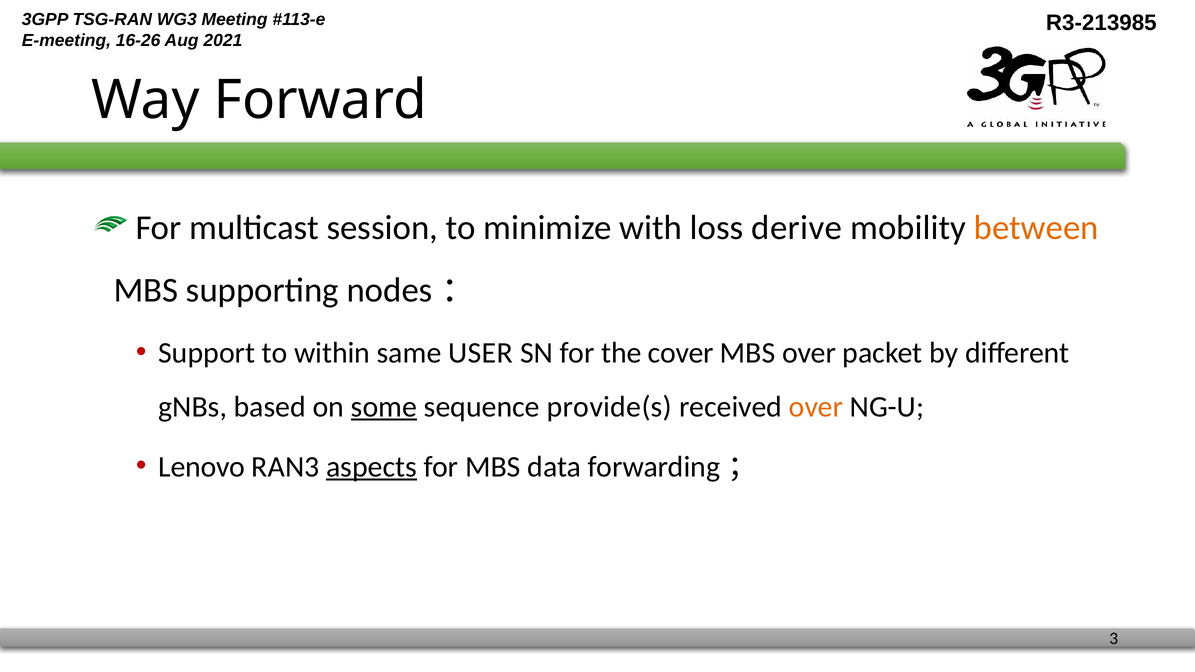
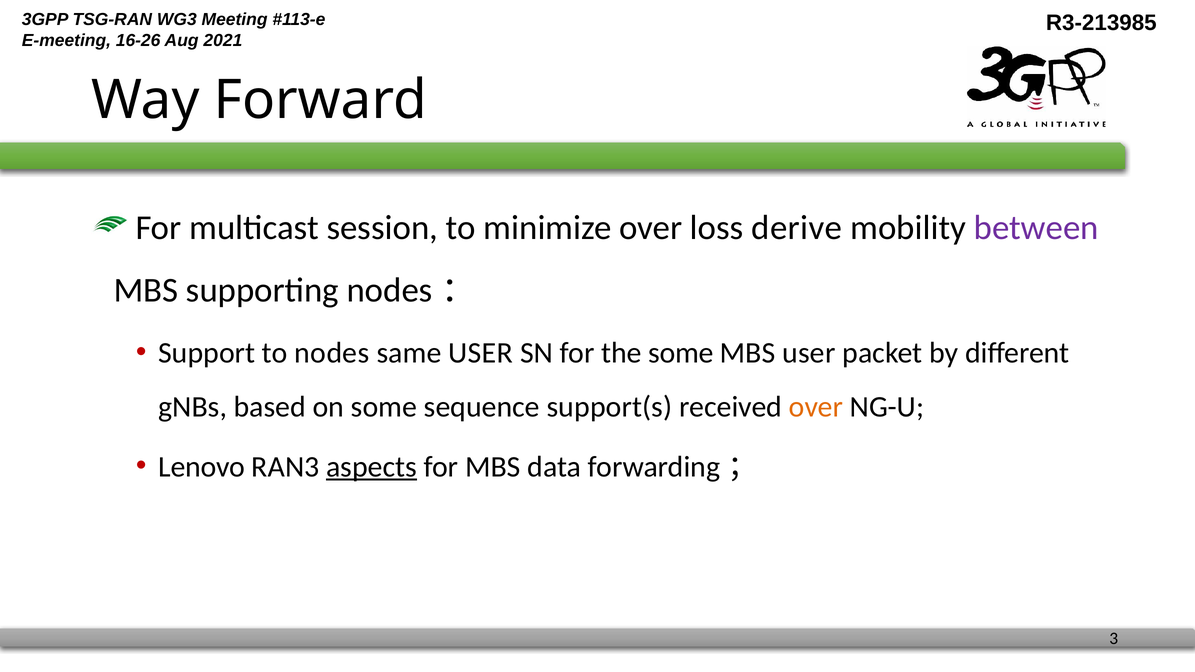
minimize with: with -> over
between colour: orange -> purple
within: within -> nodes
the cover: cover -> some
MBS over: over -> user
some at (384, 407) underline: present -> none
provide(s: provide(s -> support(s
